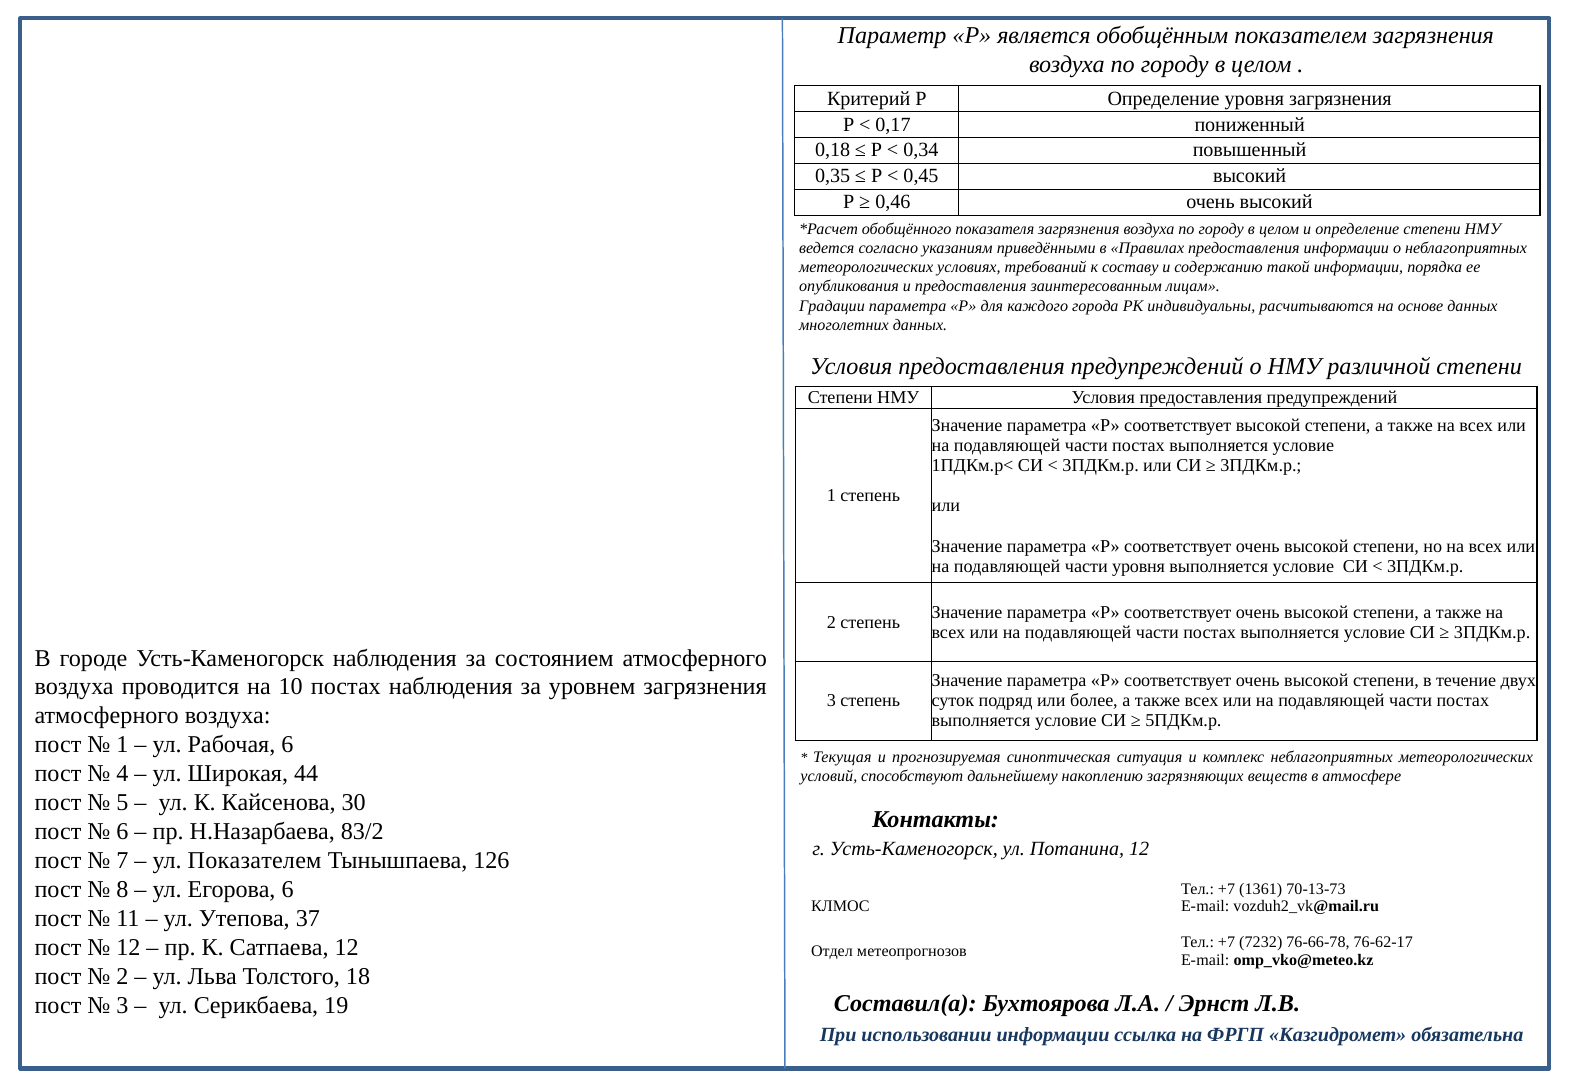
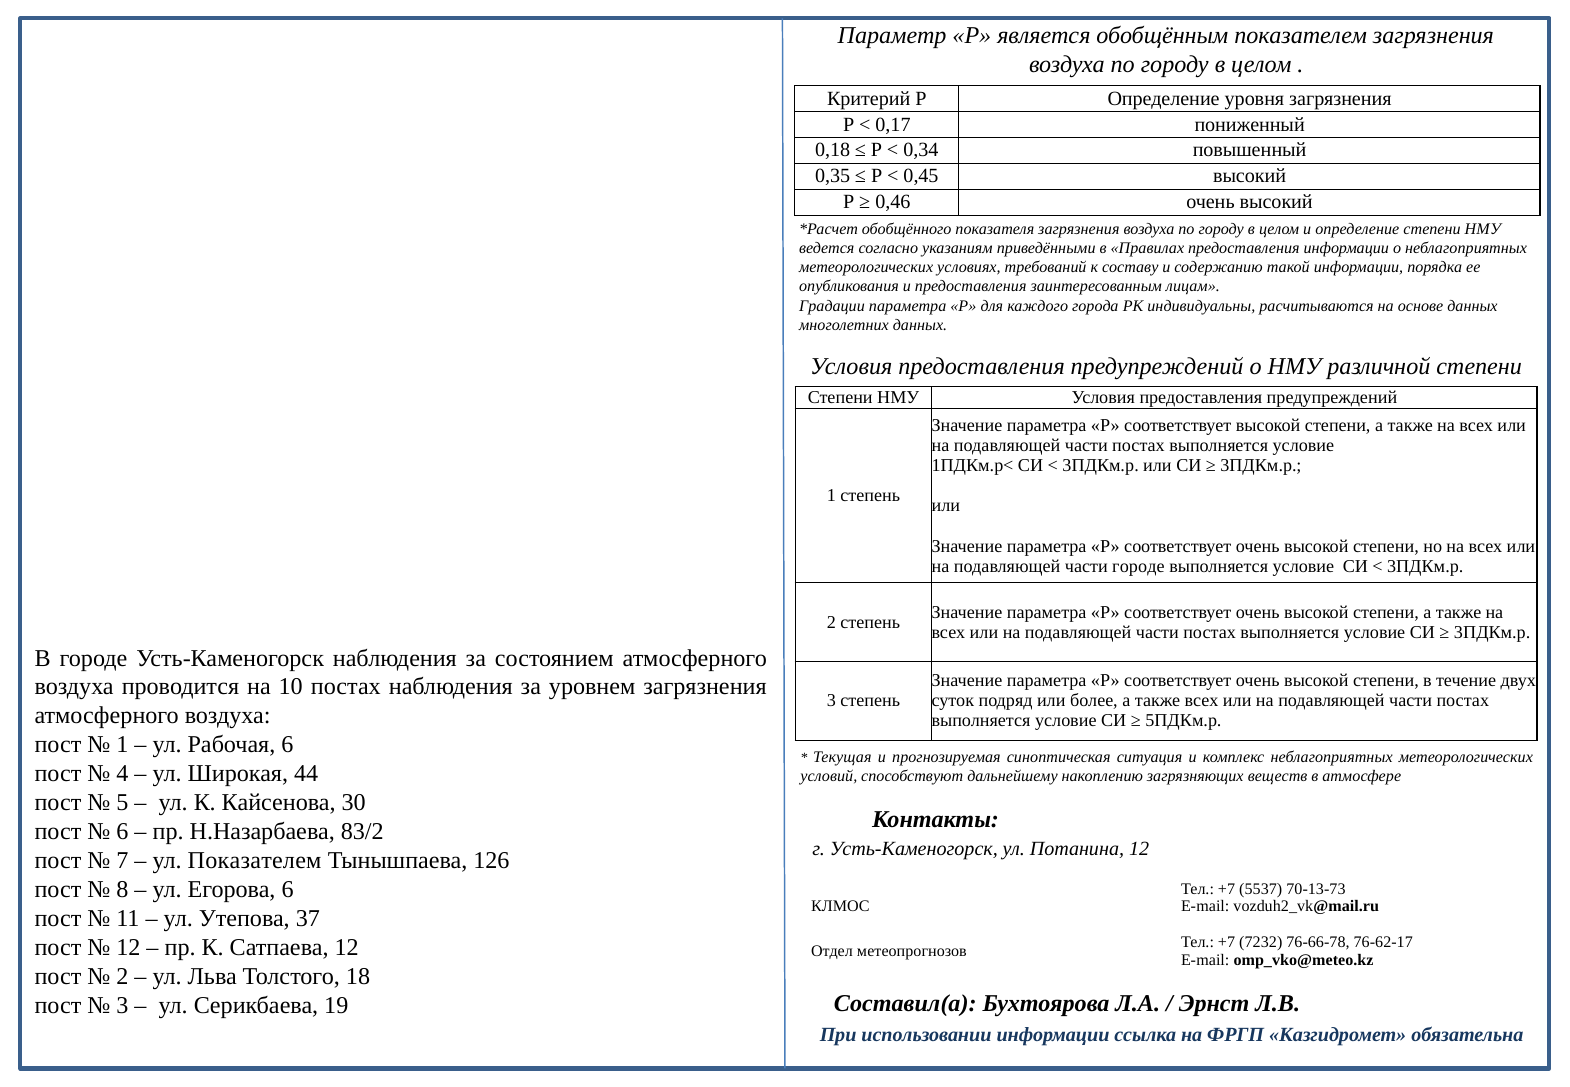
части уровня: уровня -> городе
1361: 1361 -> 5537
